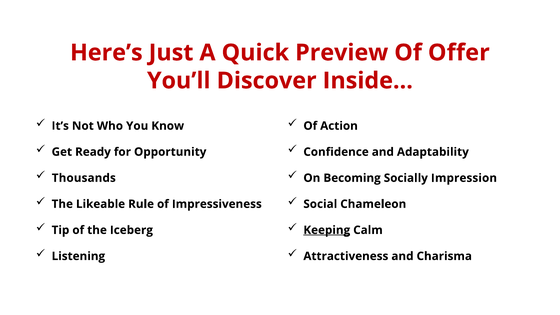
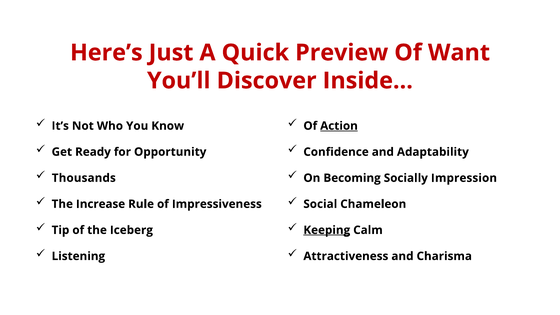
Offer: Offer -> Want
Action underline: none -> present
Likeable: Likeable -> Increase
